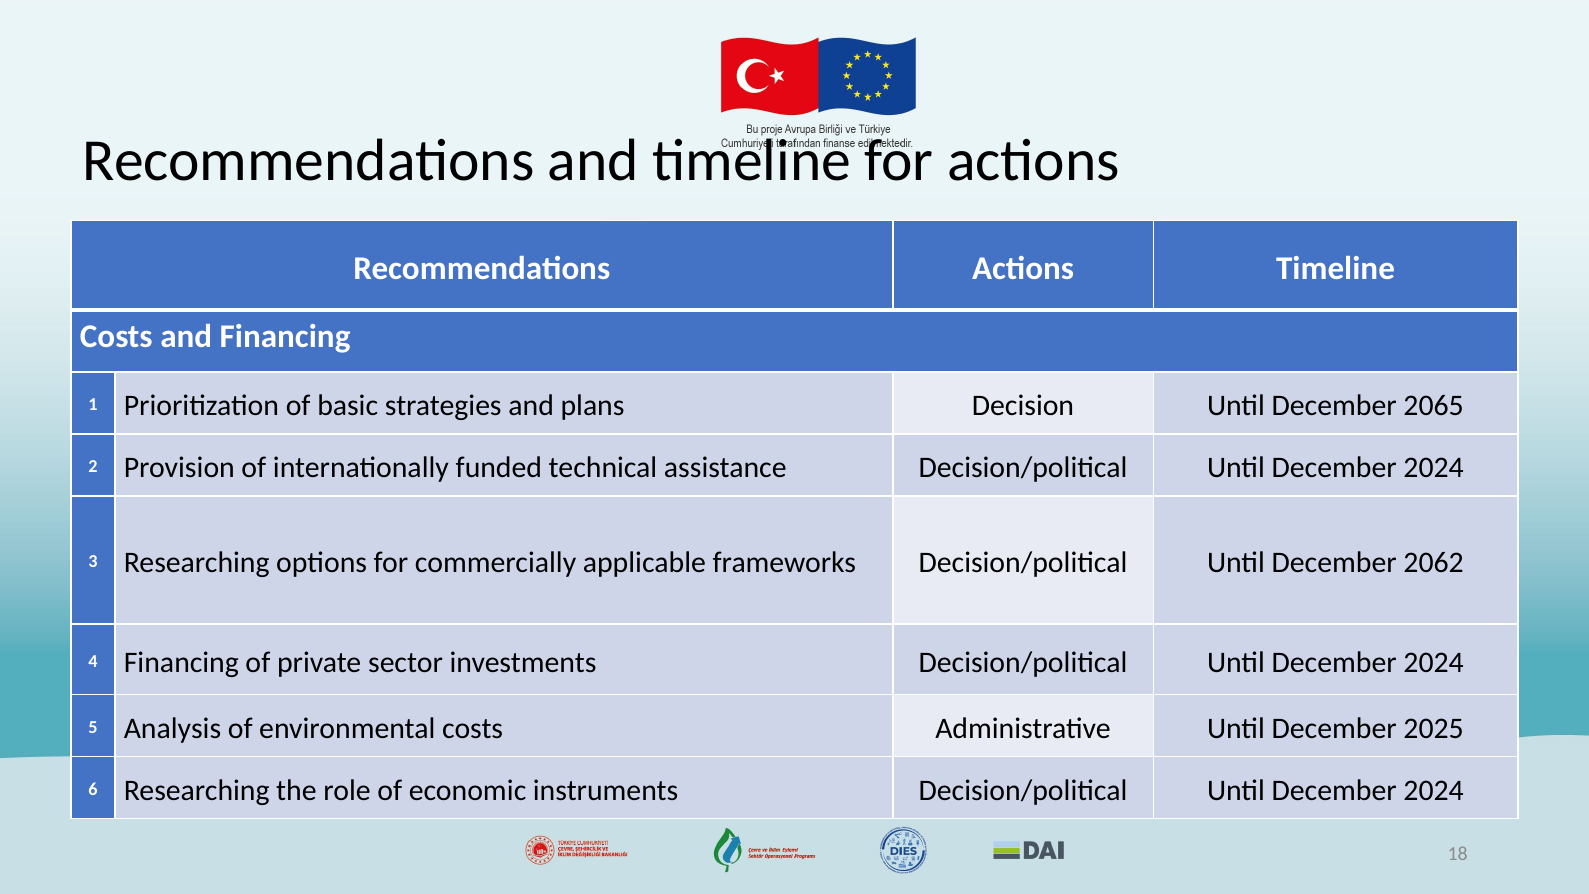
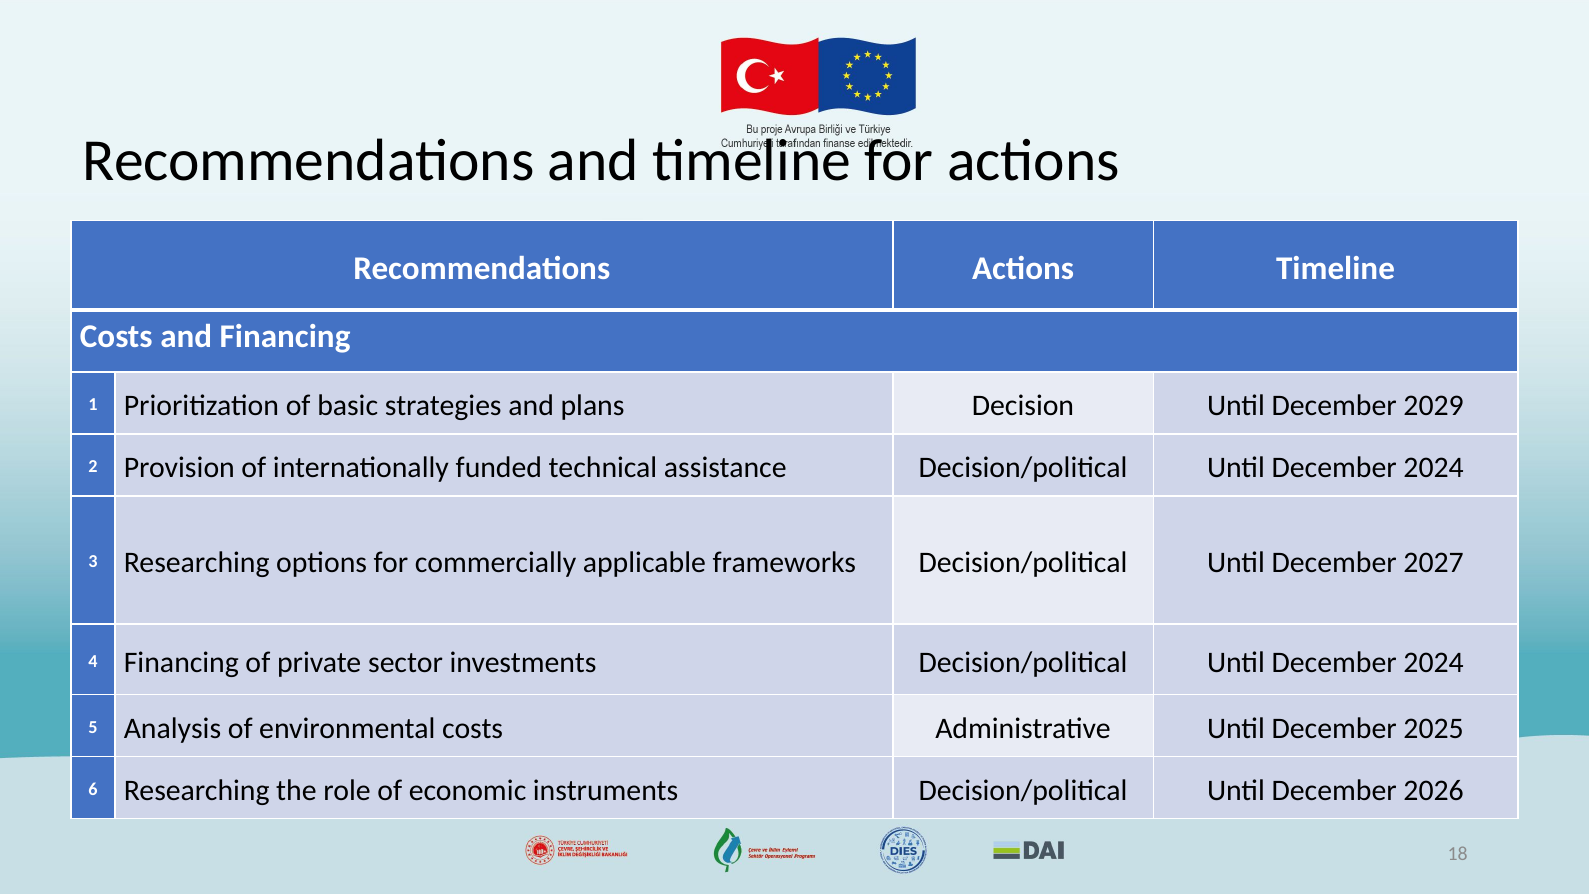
2065: 2065 -> 2029
2062: 2062 -> 2027
2024 at (1434, 791): 2024 -> 2026
